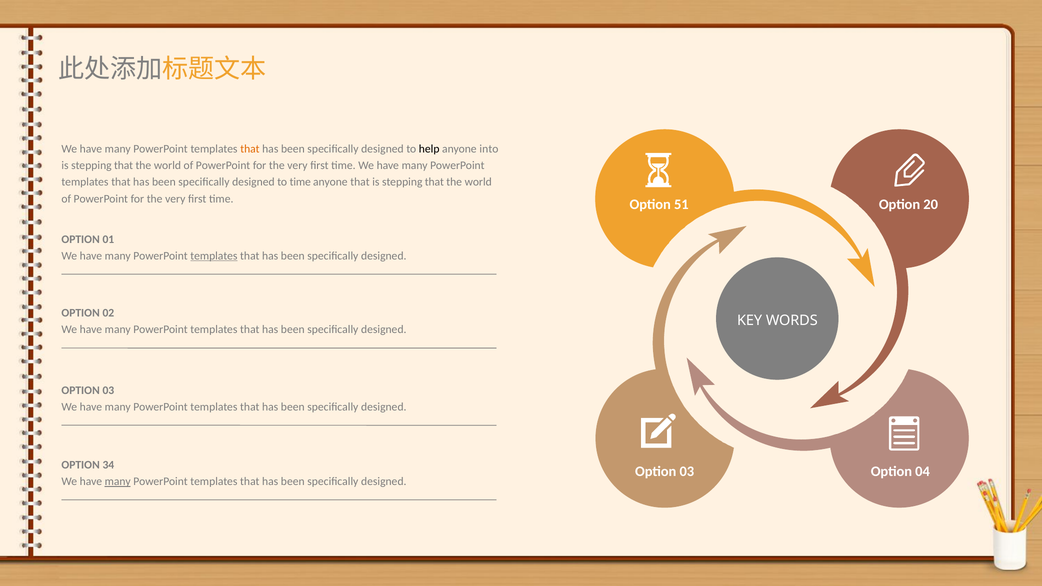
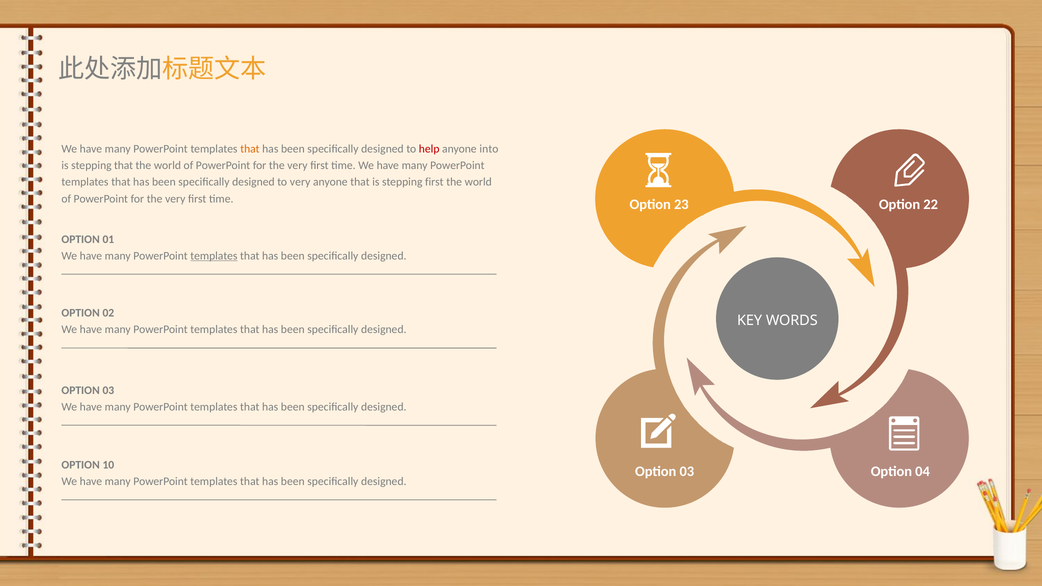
help colour: black -> red
to time: time -> very
that is stepping that: that -> first
51: 51 -> 23
20: 20 -> 22
34: 34 -> 10
many at (118, 482) underline: present -> none
